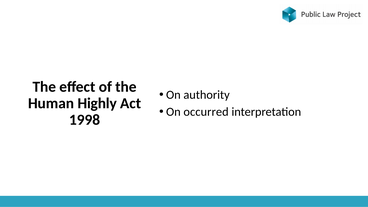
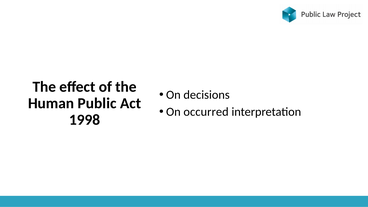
authority: authority -> decisions
Highly: Highly -> Public
